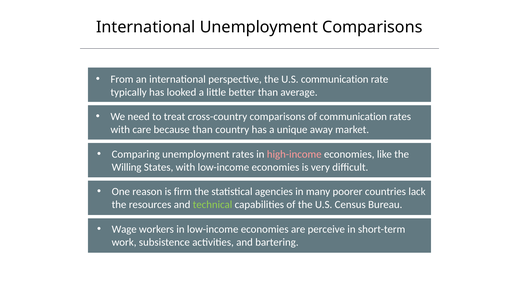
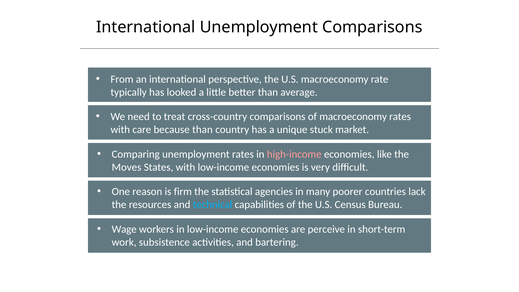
U.S communication: communication -> macroeconomy
of communication: communication -> macroeconomy
away: away -> stuck
Willing: Willing -> Moves
technical colour: light green -> light blue
